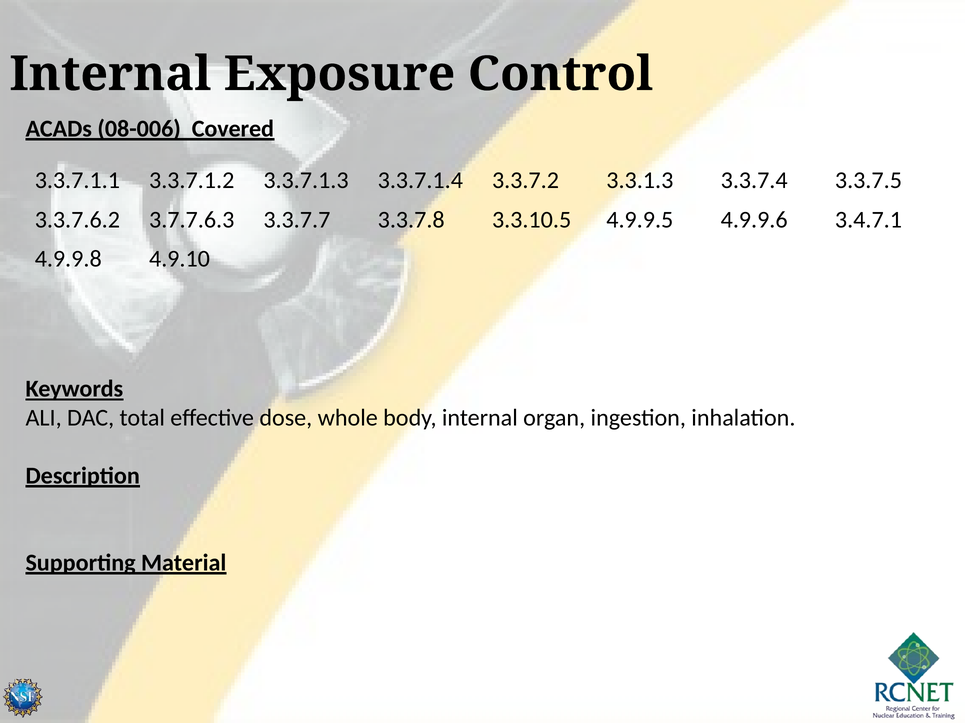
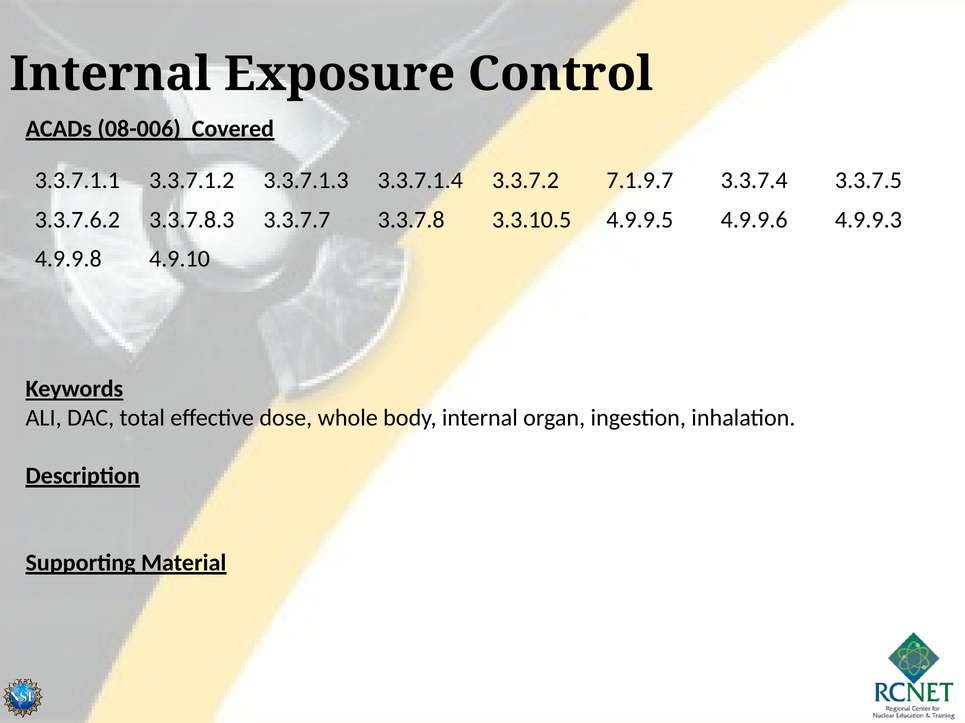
3.3.1.3: 3.3.1.3 -> 7.1.9.7
3.7.7.6.3: 3.7.7.6.3 -> 3.3.7.8.3
3.4.7.1: 3.4.7.1 -> 4.9.9.3
